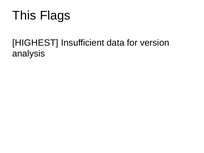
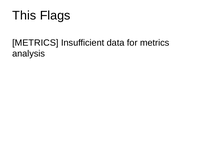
HIGHEST at (35, 43): HIGHEST -> METRICS
for version: version -> metrics
